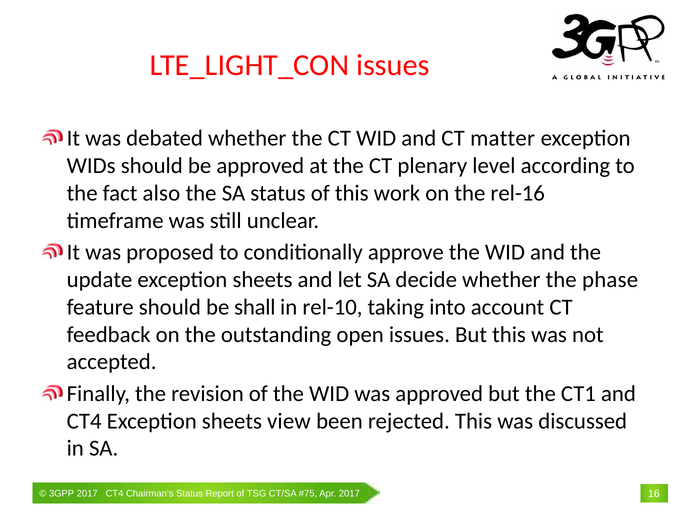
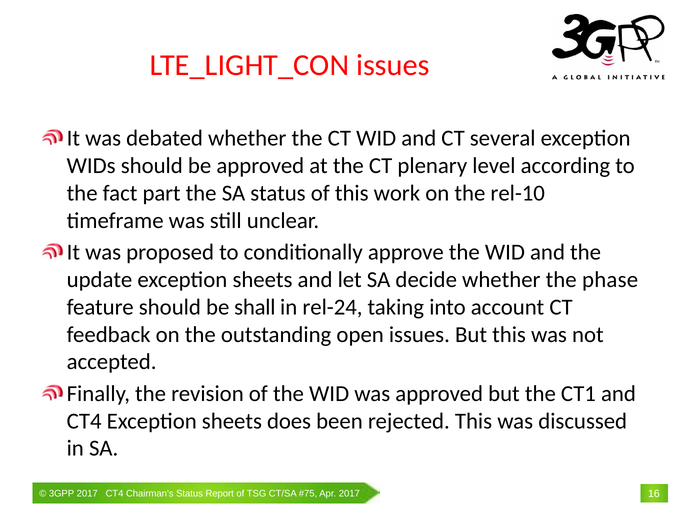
matter: matter -> several
also: also -> part
rel-16: rel-16 -> rel-10
rel-10: rel-10 -> rel-24
view: view -> does
